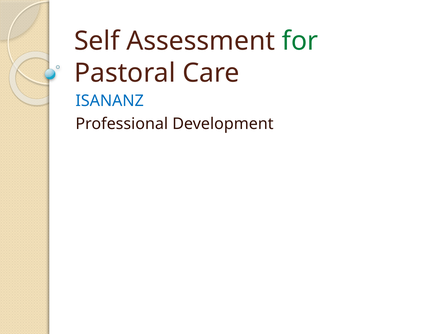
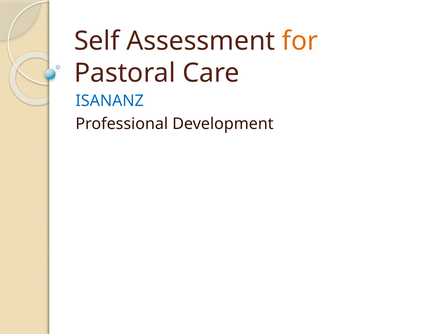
for colour: green -> orange
